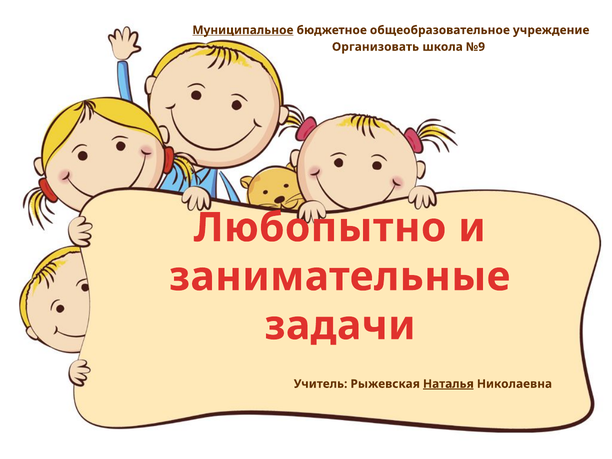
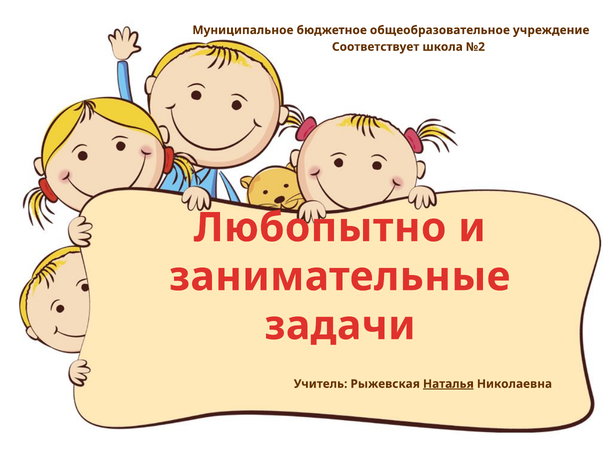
Муниципальное underline: present -> none
Организовать: Организовать -> Соответствует
№9: №9 -> №2
